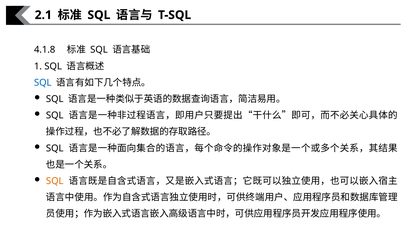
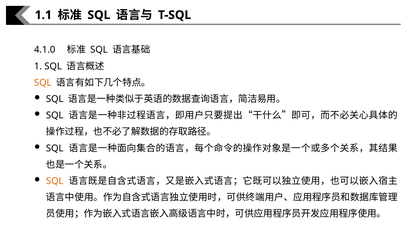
2.1: 2.1 -> 1.1
4.1.8: 4.1.8 -> 4.1.0
SQL at (43, 82) colour: blue -> orange
